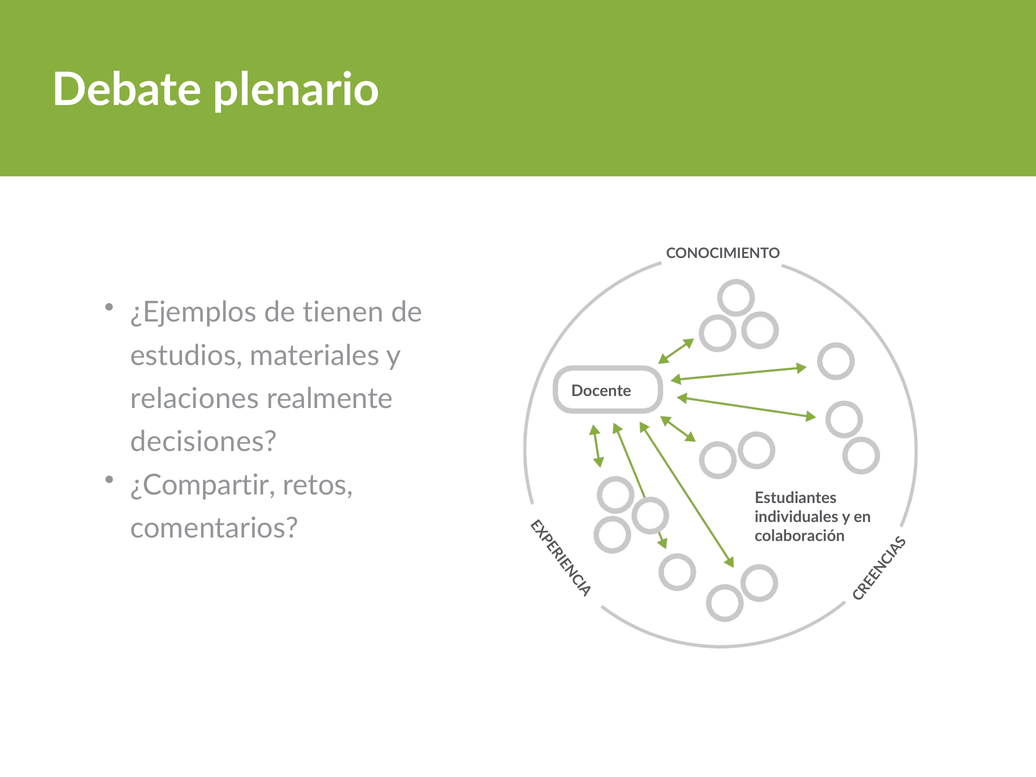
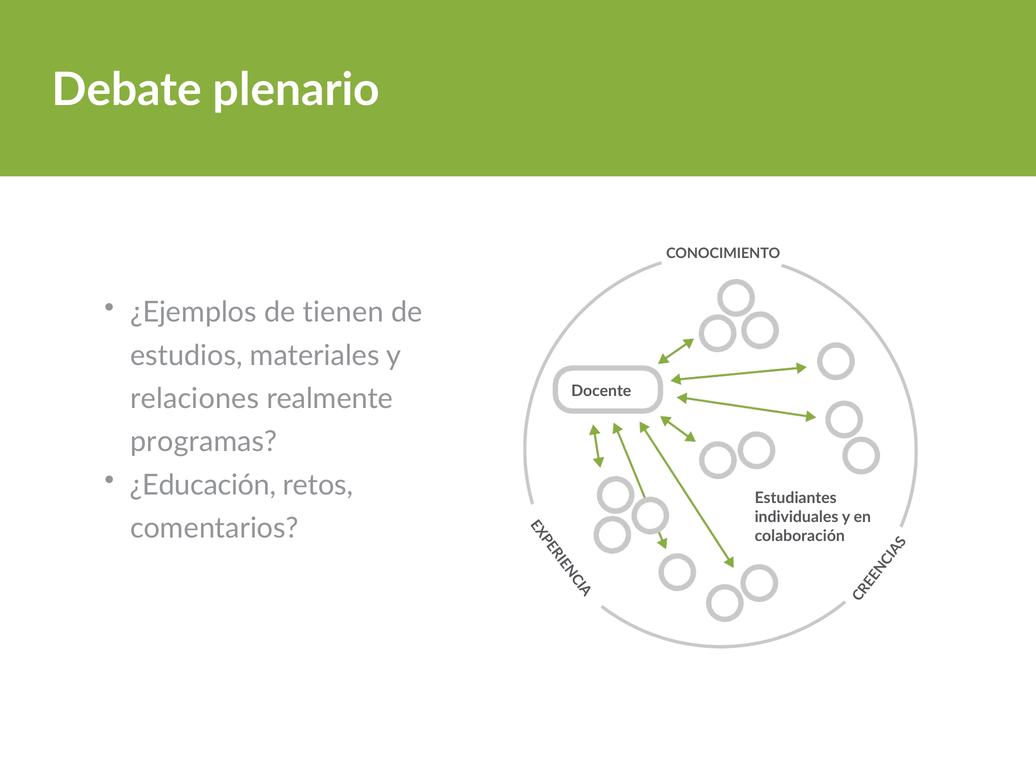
decisiones: decisiones -> programas
¿Compartir: ¿Compartir -> ¿Educación
